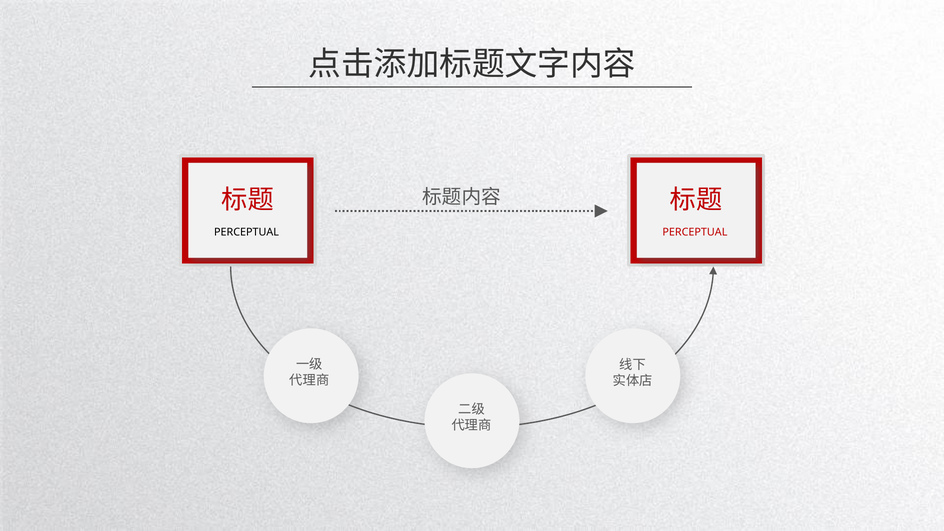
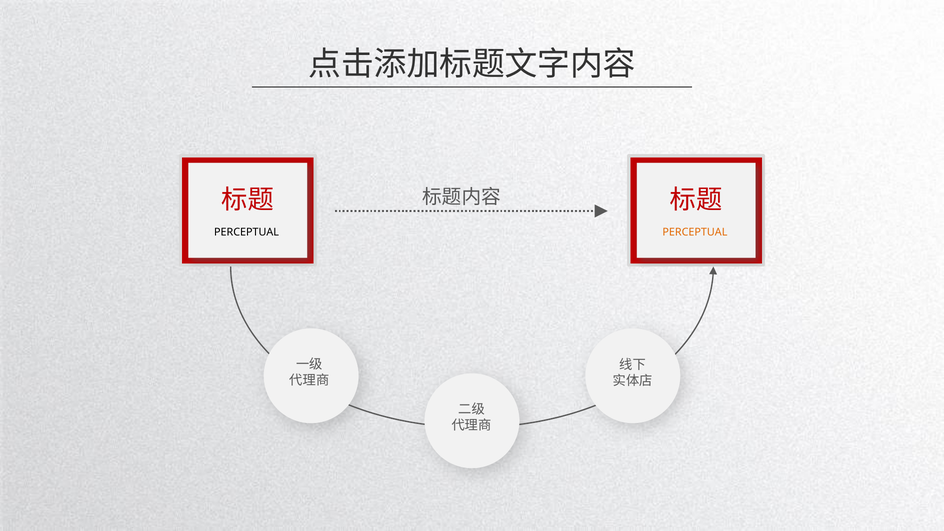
PERCEPTUAL at (695, 232) colour: red -> orange
